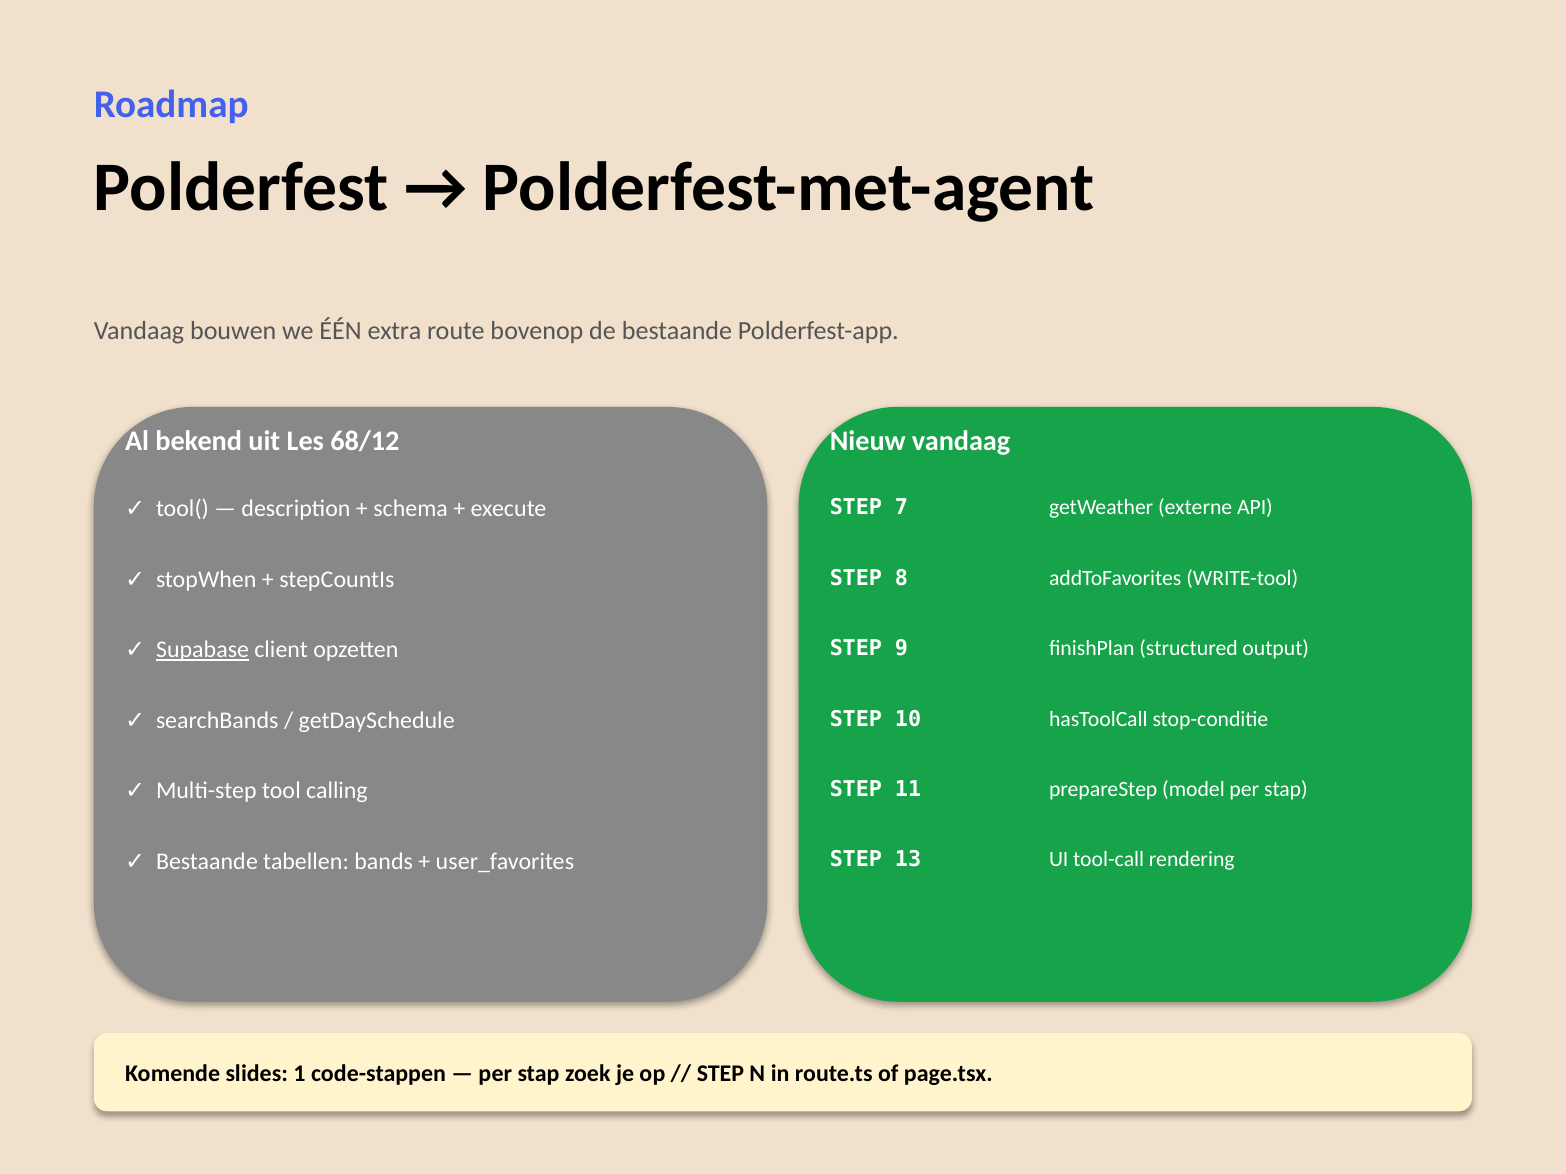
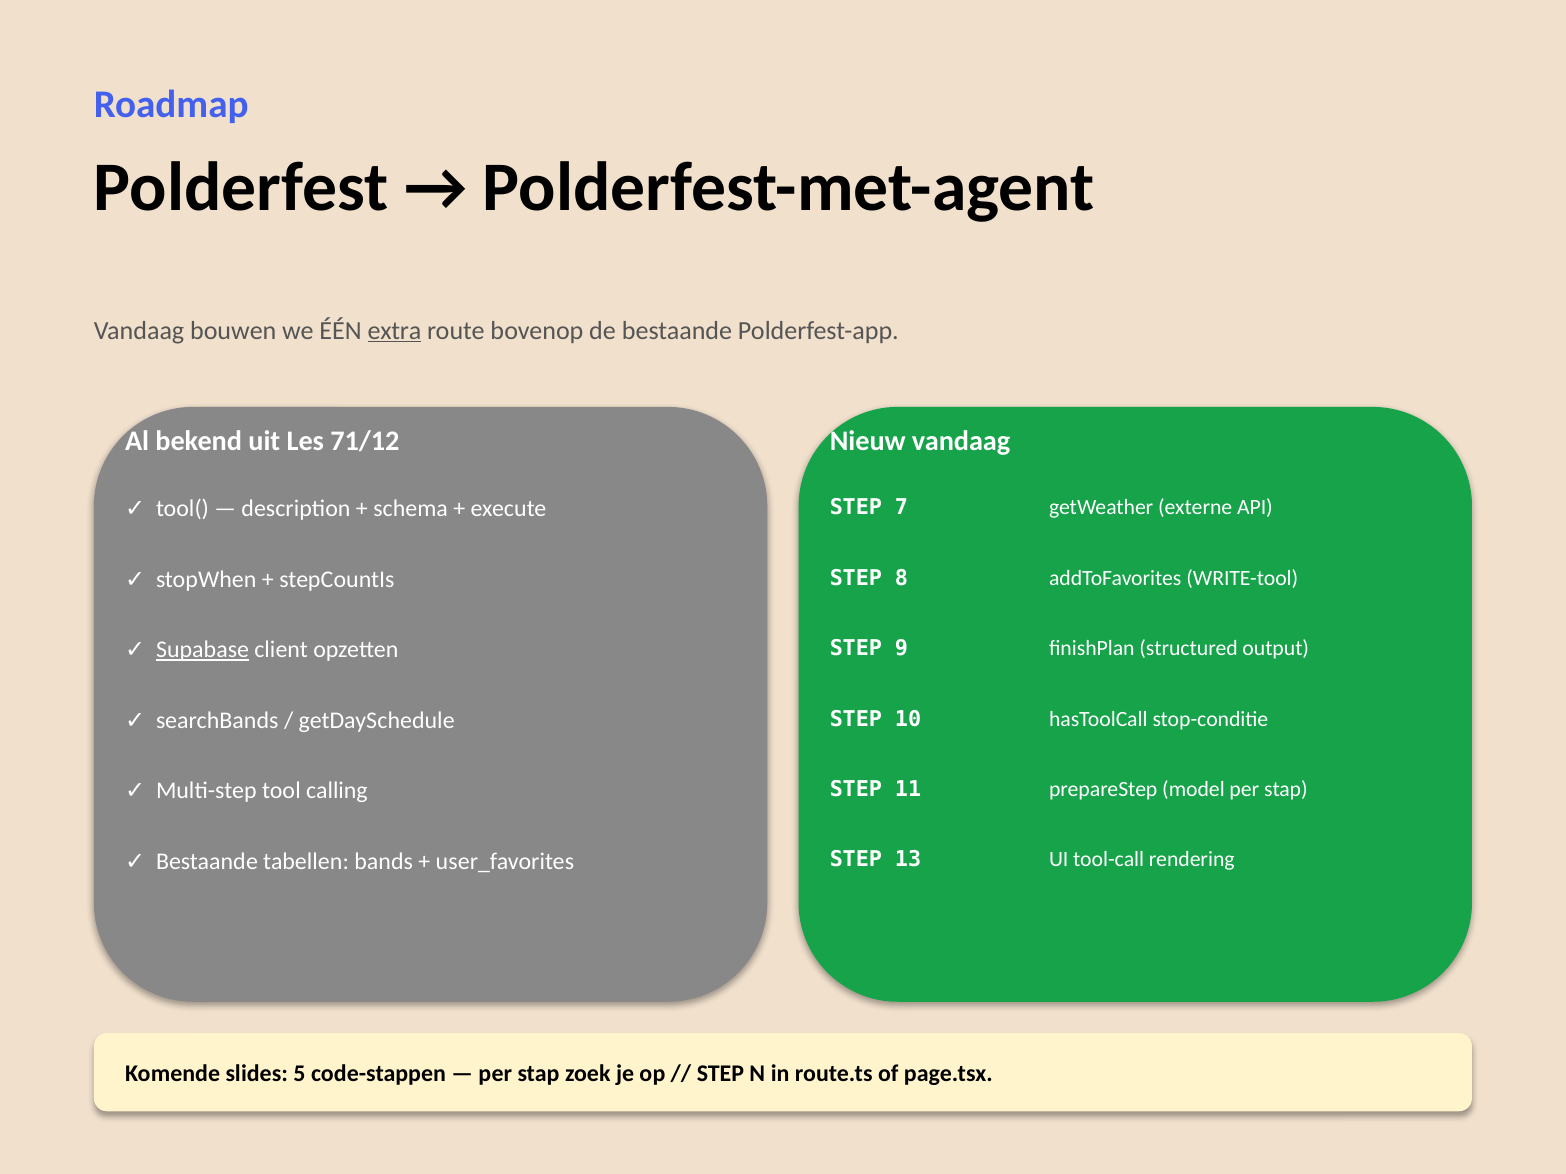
extra underline: none -> present
68/12: 68/12 -> 71/12
1: 1 -> 5
